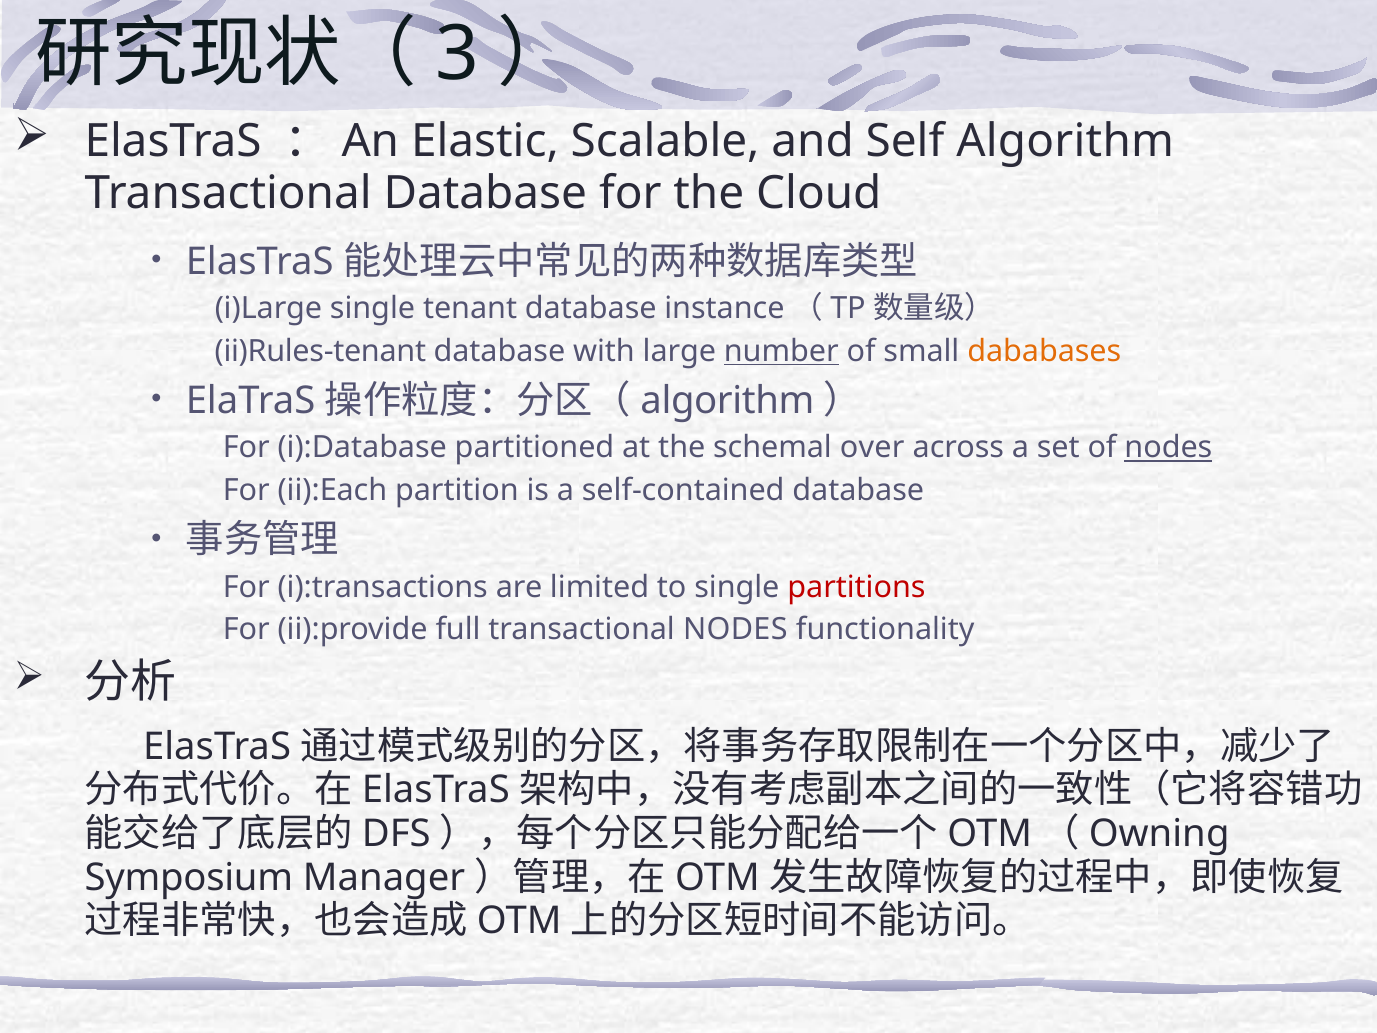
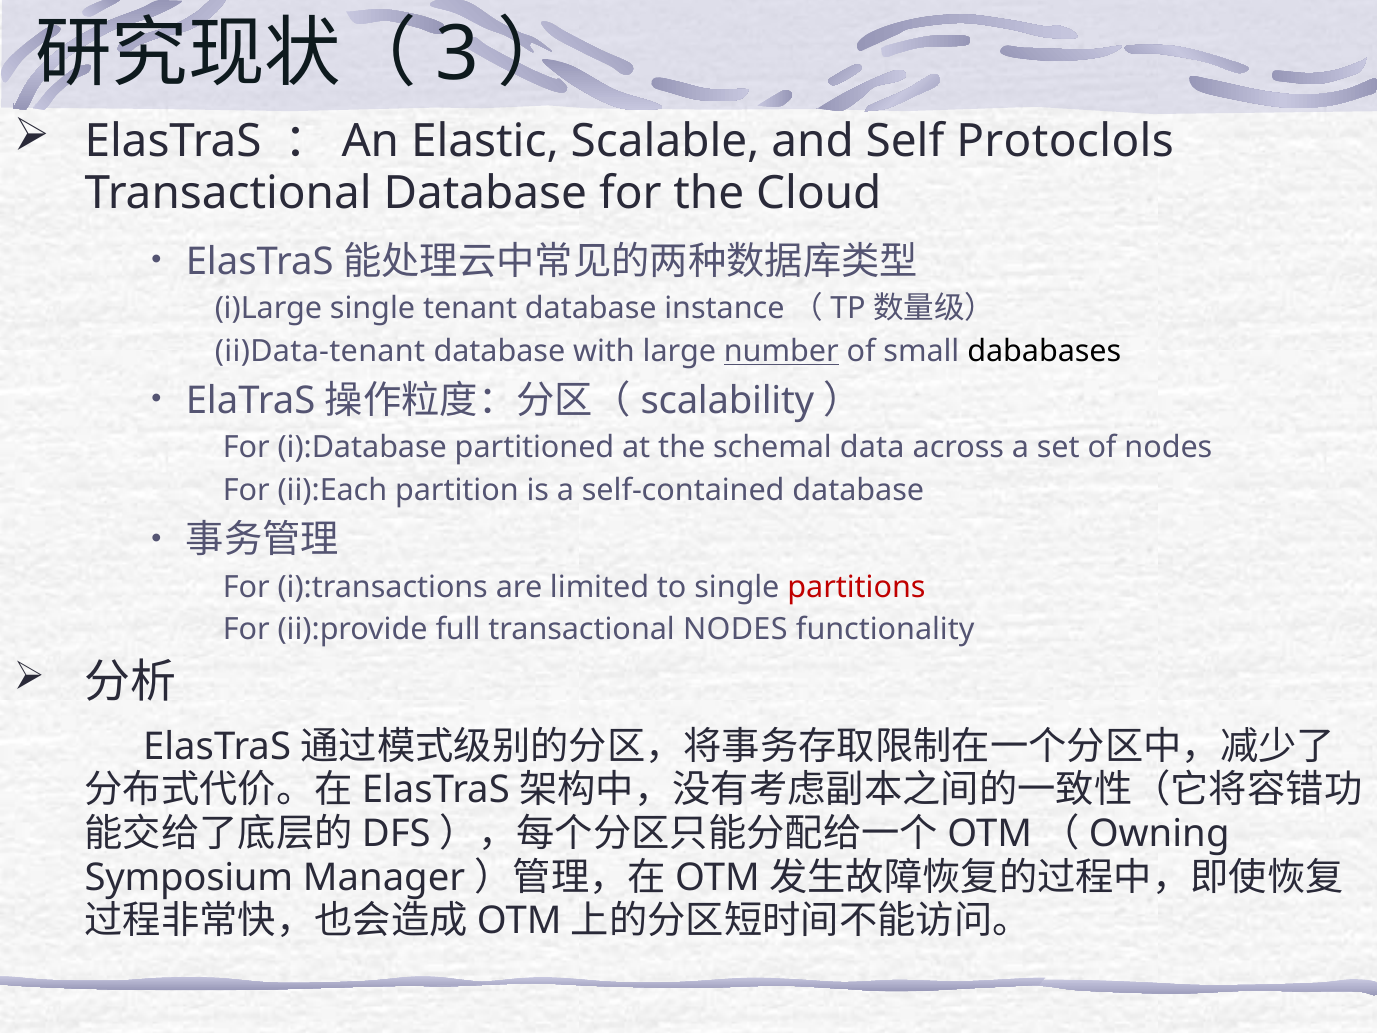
Self Algorithm: Algorithm -> Protoclols
ii)Rules-tenant: ii)Rules-tenant -> ii)Data-tenant
dababases colour: orange -> black
algorithm at (727, 401): algorithm -> scalability
over: over -> data
nodes at (1168, 448) underline: present -> none
